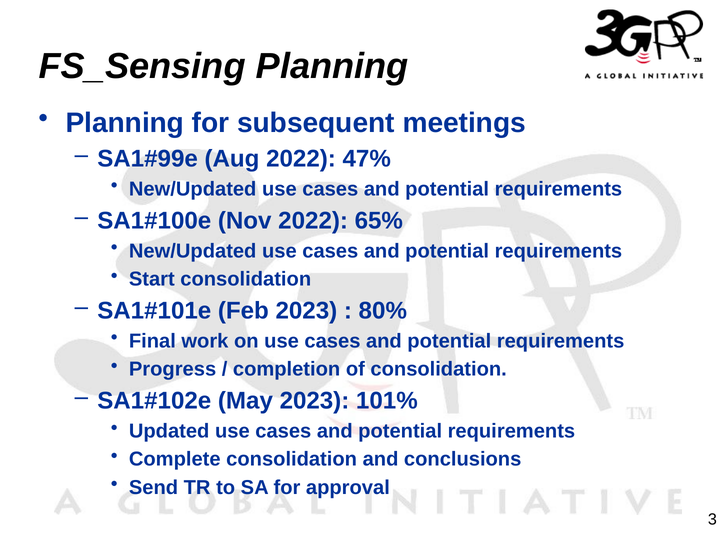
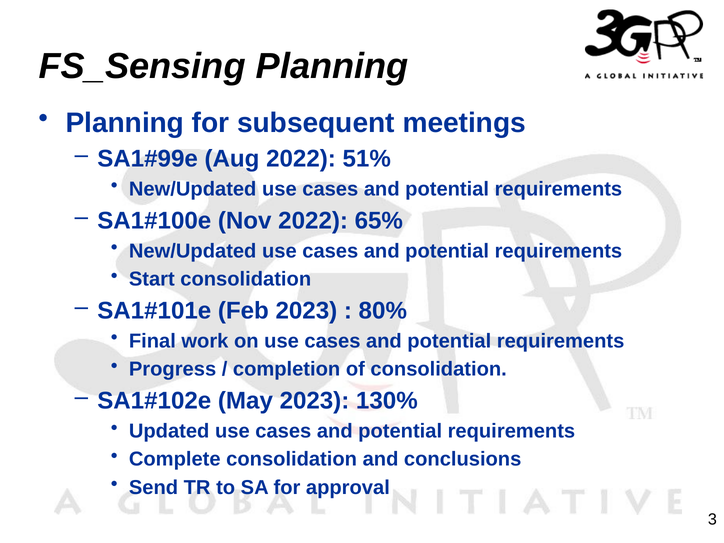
47%: 47% -> 51%
101%: 101% -> 130%
